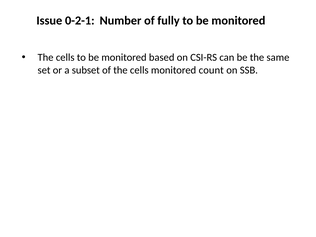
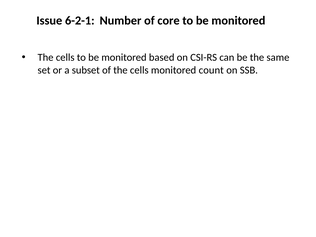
0-2-1: 0-2-1 -> 6-2-1
fully: fully -> core
